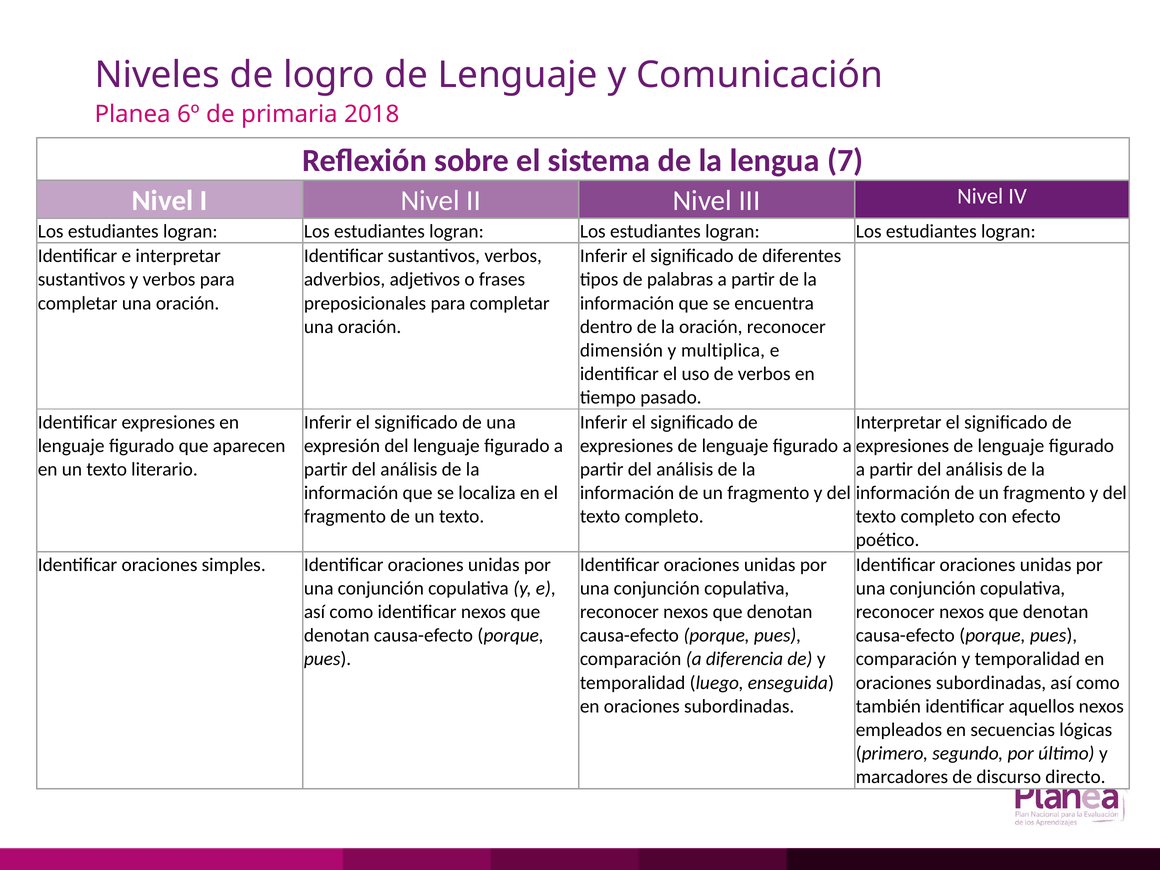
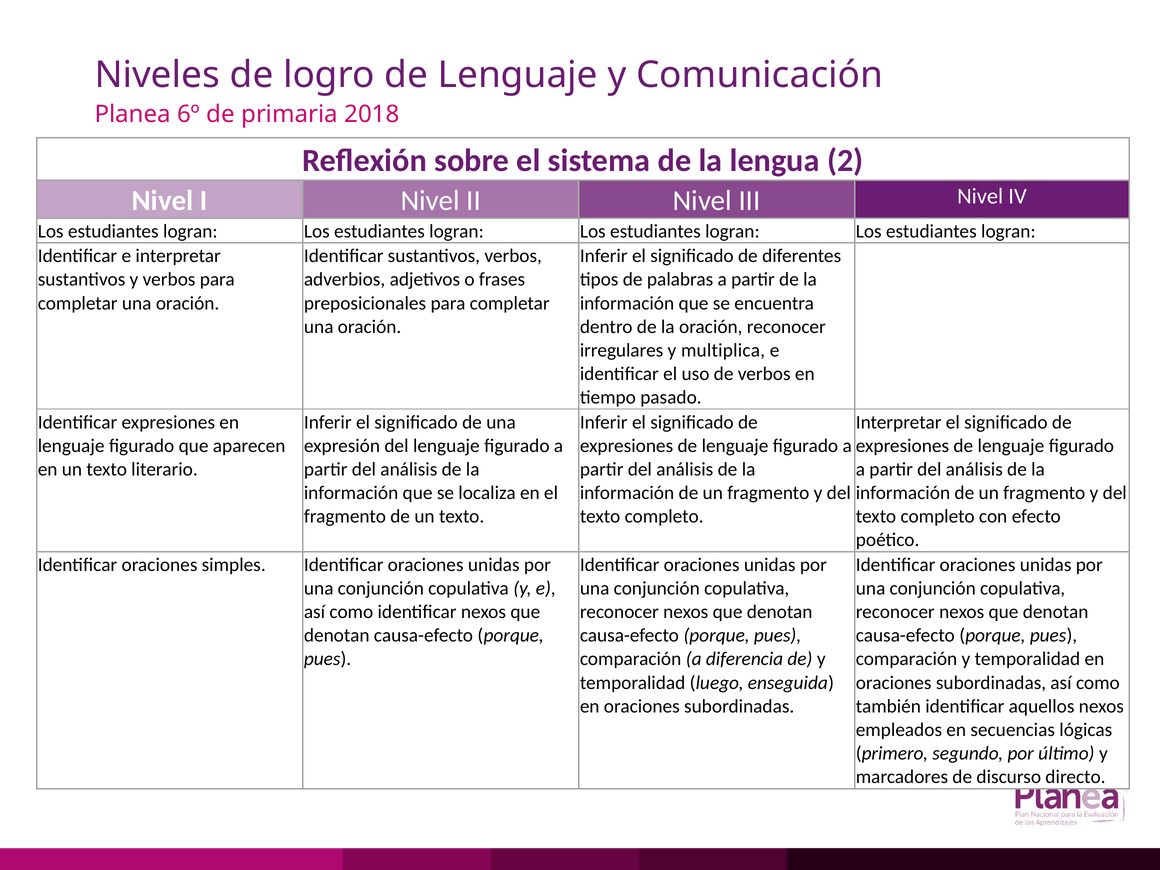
7: 7 -> 2
dimensión: dimensión -> irregulares
